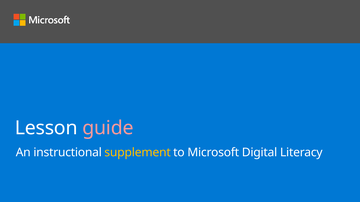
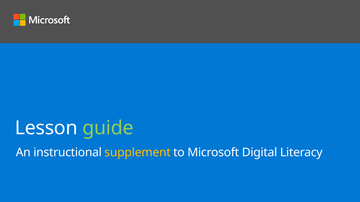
guide colour: pink -> light green
